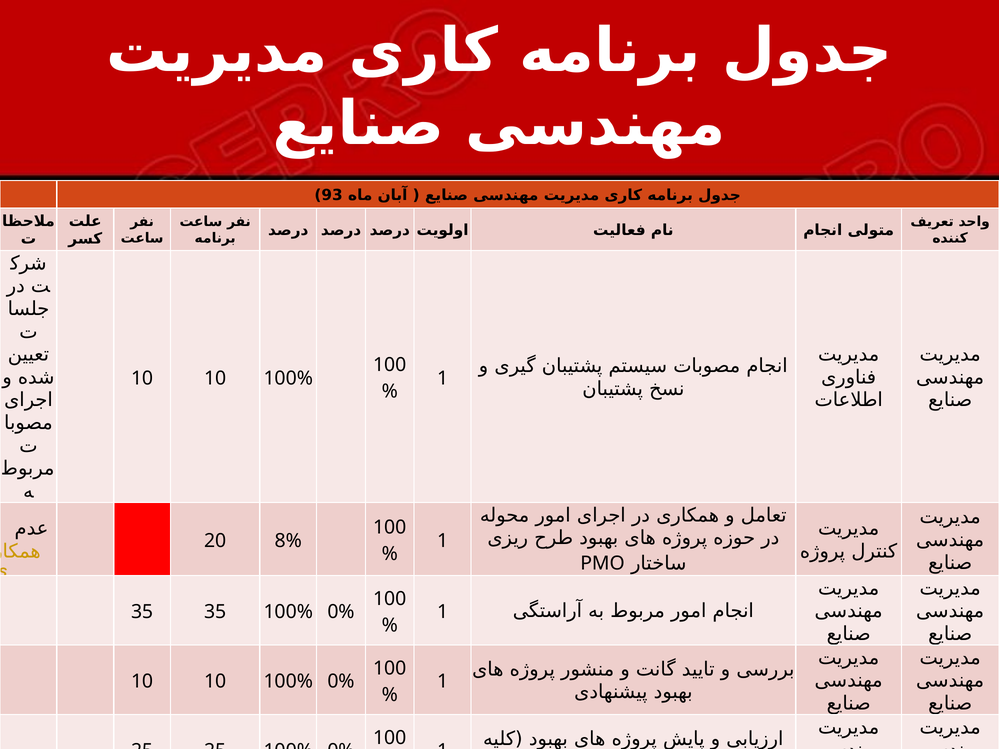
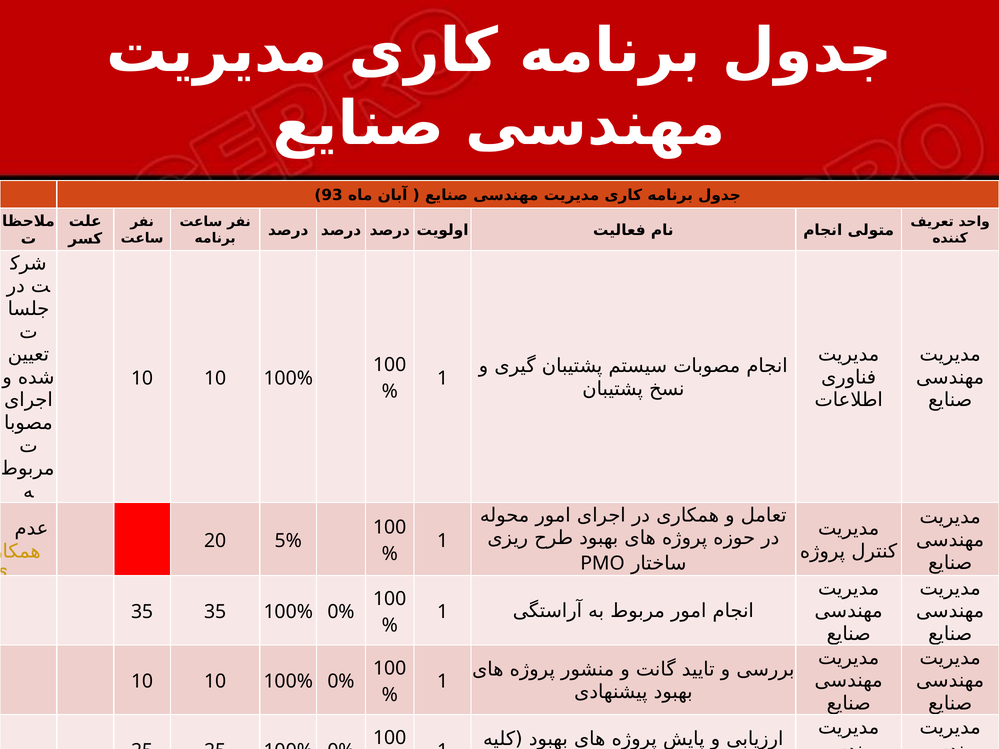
8%: 8% -> 5%
